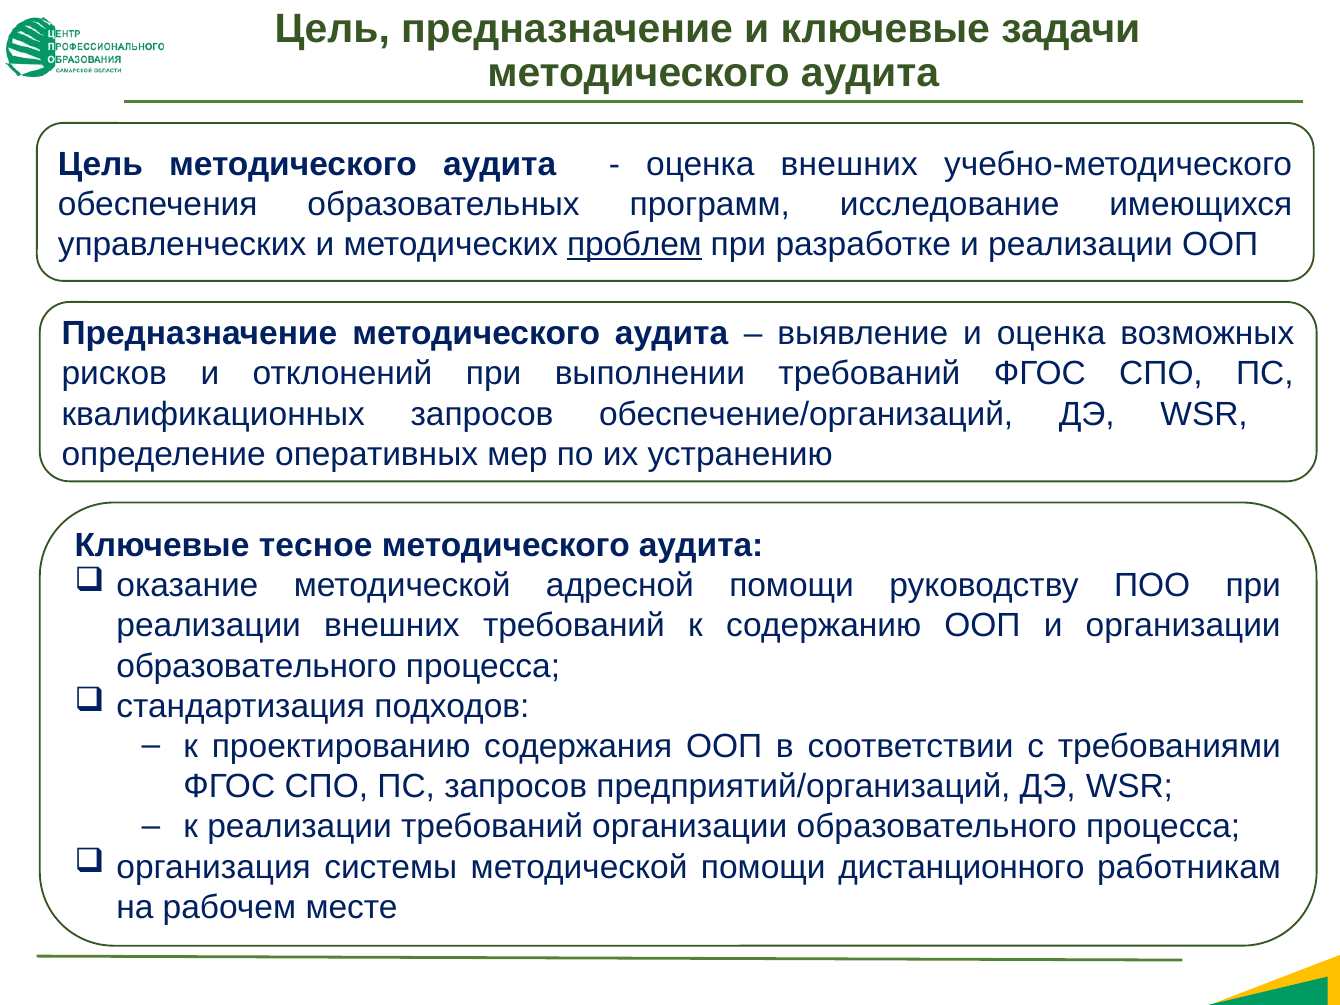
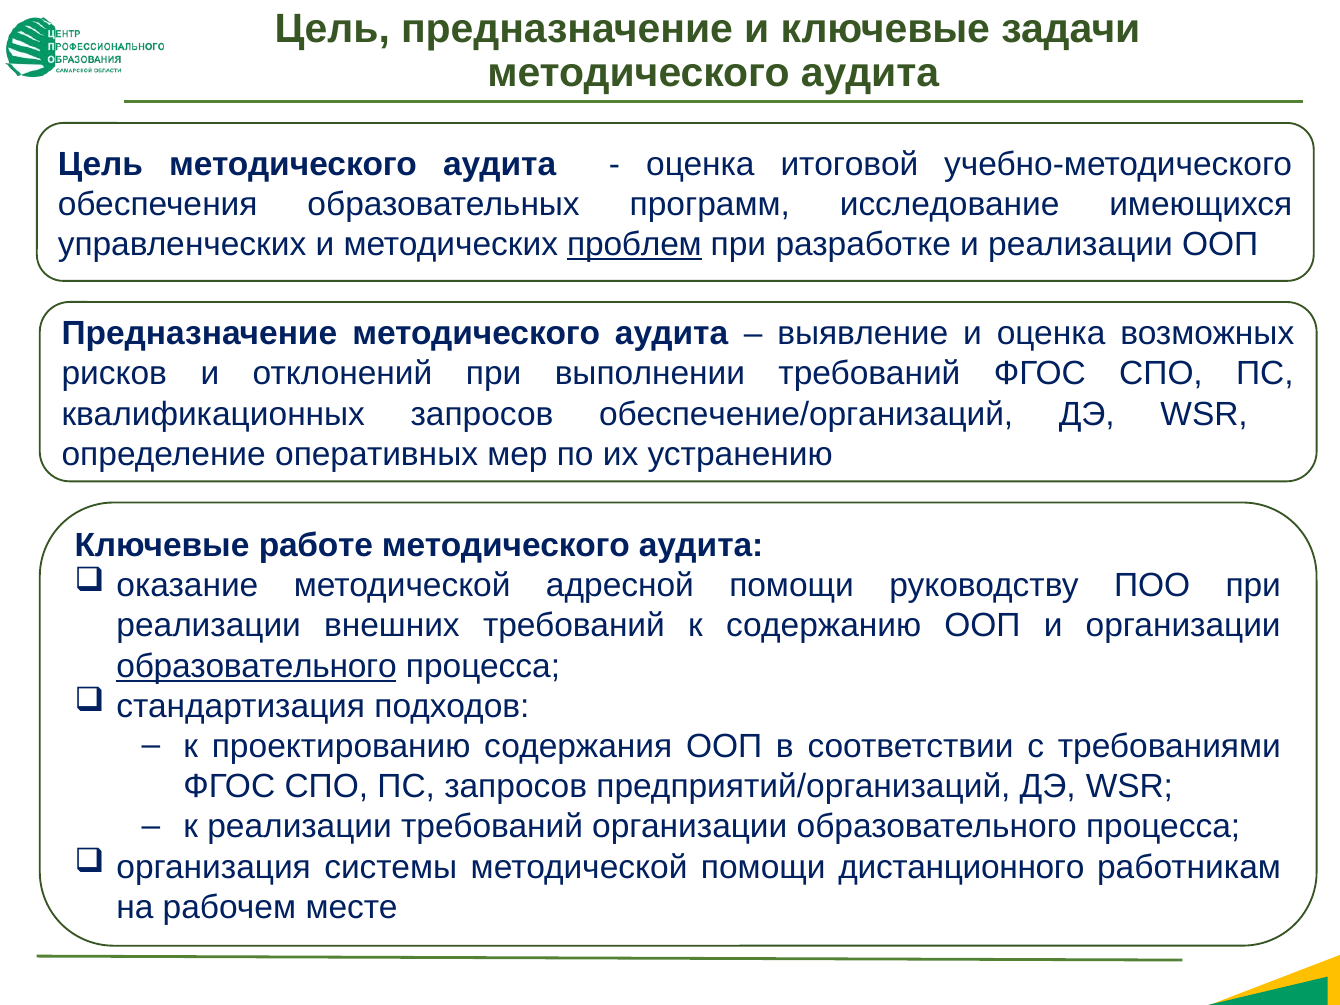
оценка внешних: внешних -> итоговой
тесное: тесное -> работе
образовательного at (257, 666) underline: none -> present
